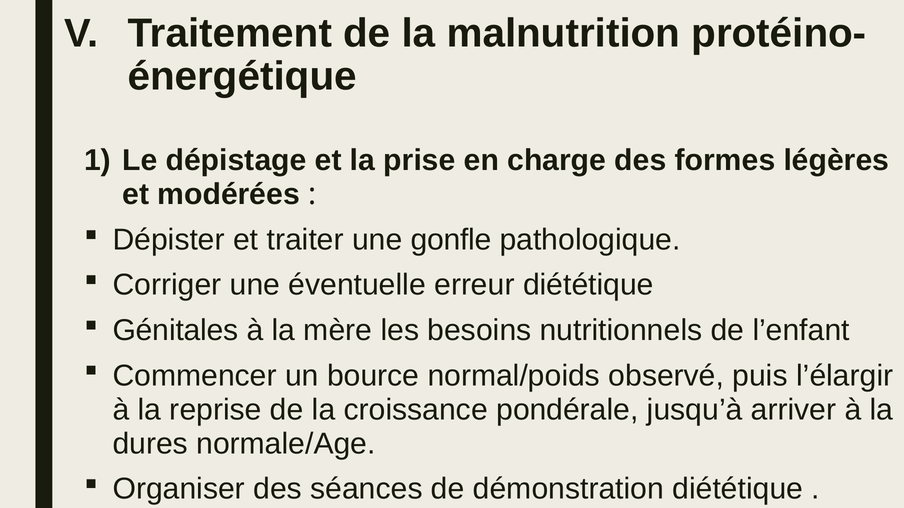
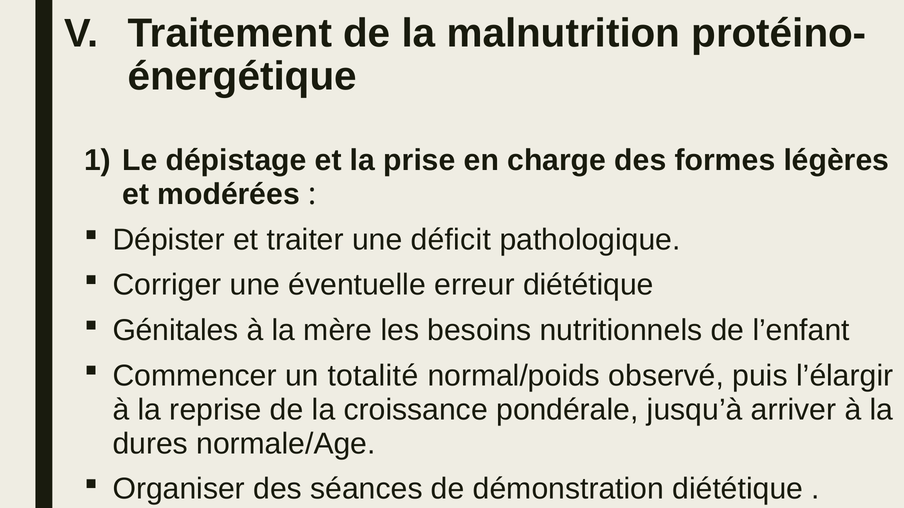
gonfle: gonfle -> déficit
bource: bource -> totalité
